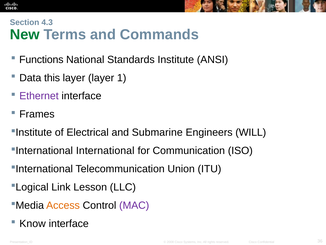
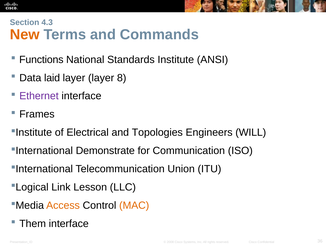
New colour: green -> orange
this: this -> laid
1: 1 -> 8
Submarine: Submarine -> Topologies
International: International -> Demonstrate
MAC colour: purple -> orange
Know: Know -> Them
